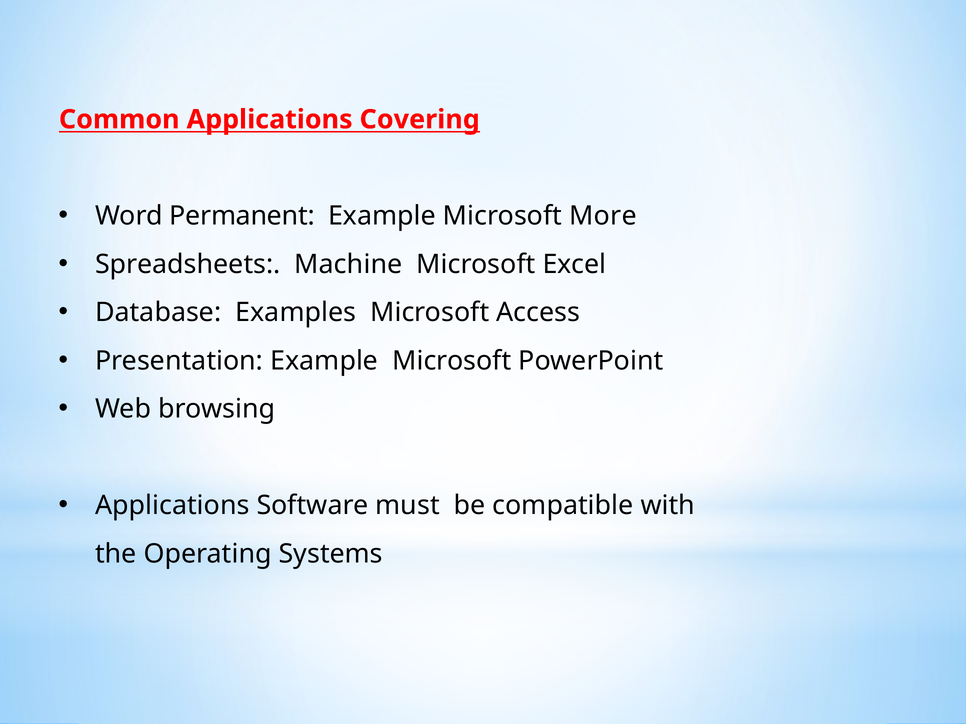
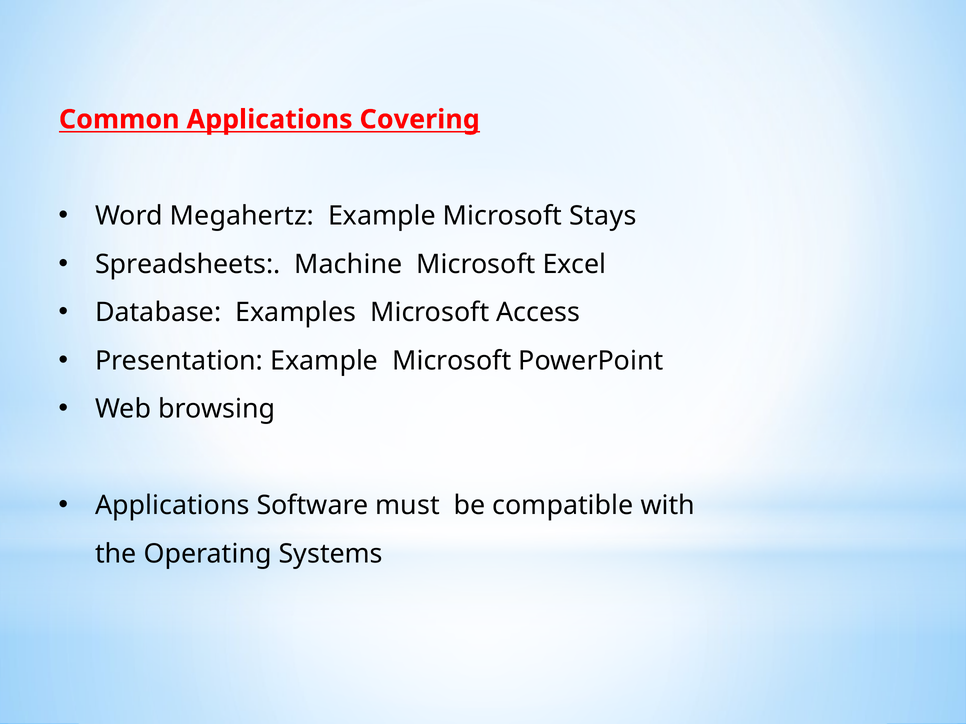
Permanent: Permanent -> Megahertz
More: More -> Stays
